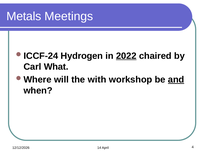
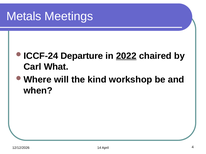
Hydrogen: Hydrogen -> Departure
with: with -> kind
and underline: present -> none
